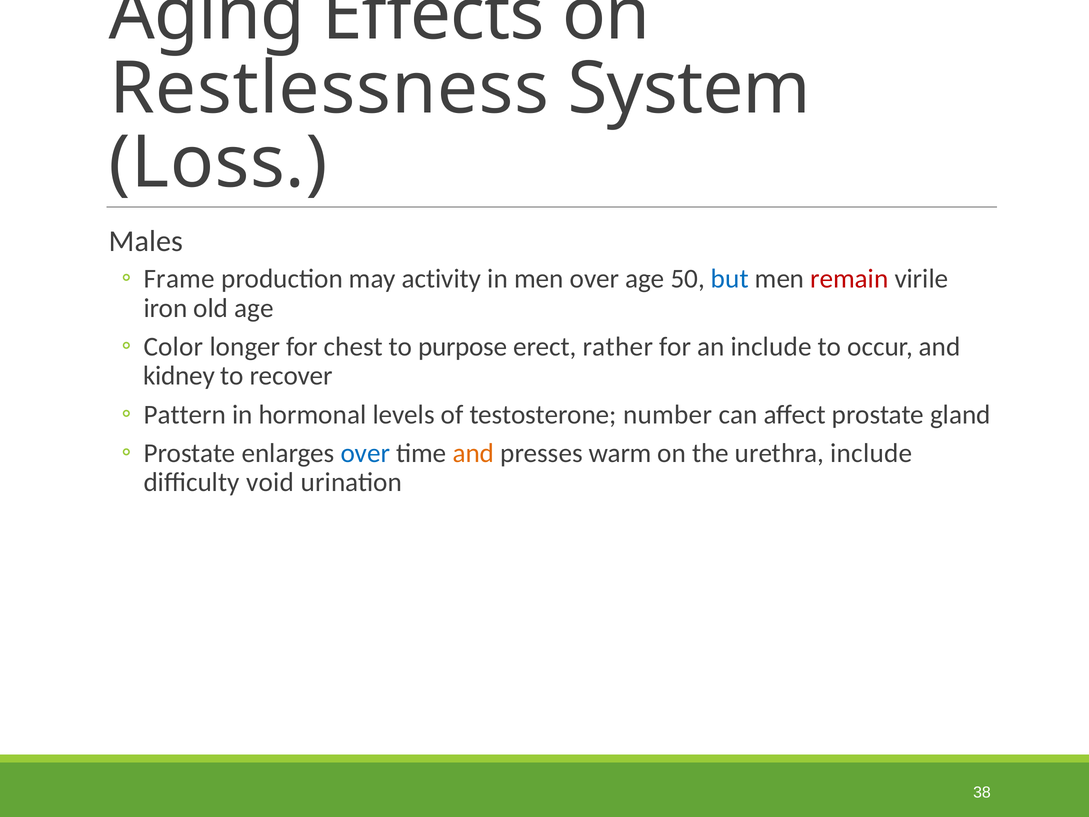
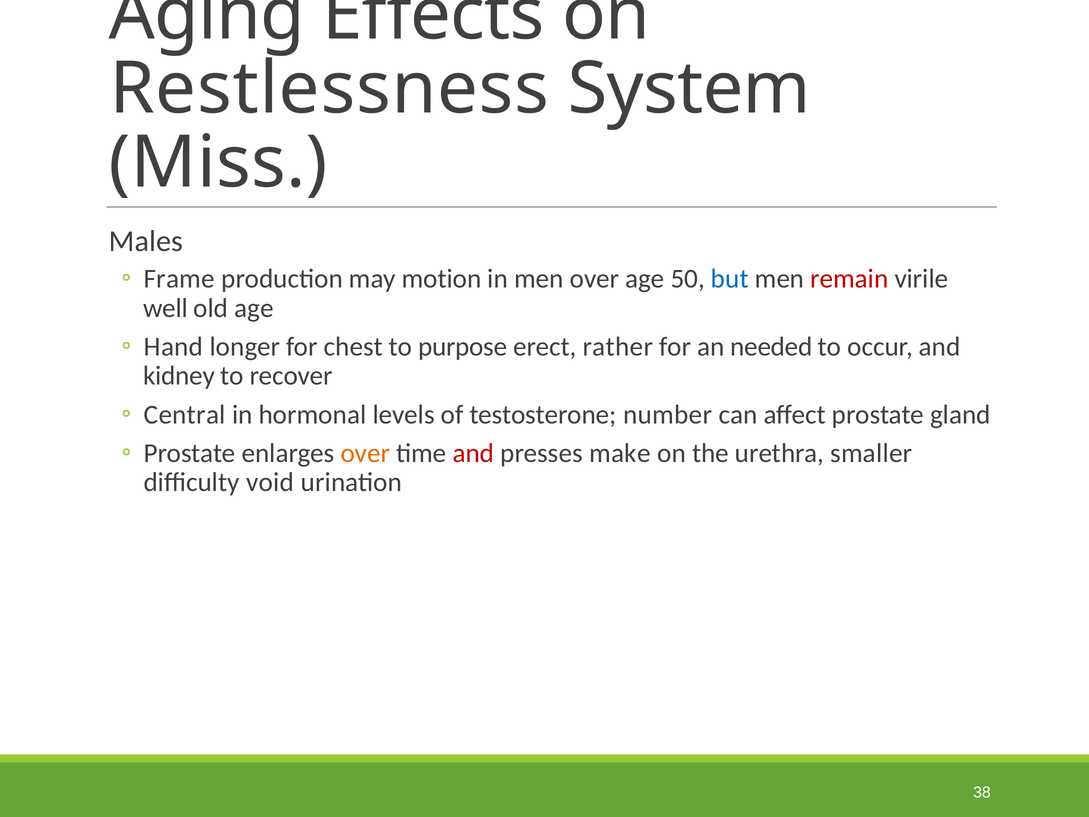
Loss: Loss -> Miss
activity: activity -> motion
iron: iron -> well
Color: Color -> Hand
an include: include -> needed
Pattern: Pattern -> Central
over at (365, 453) colour: blue -> orange
and at (473, 453) colour: orange -> red
warm: warm -> make
urethra include: include -> smaller
